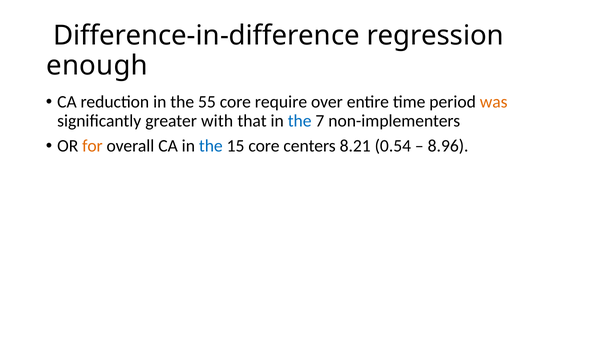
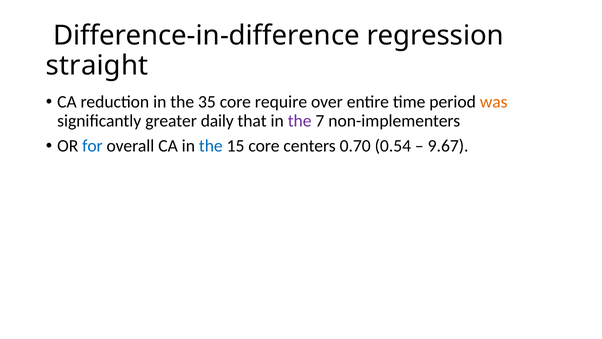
enough: enough -> straight
55: 55 -> 35
with: with -> daily
the at (300, 121) colour: blue -> purple
for colour: orange -> blue
8.21: 8.21 -> 0.70
8.96: 8.96 -> 9.67
